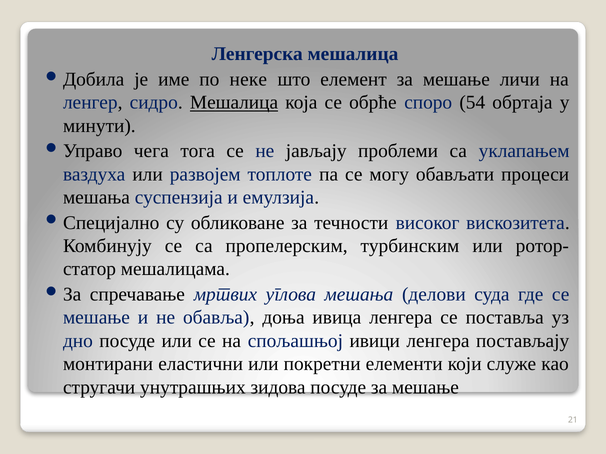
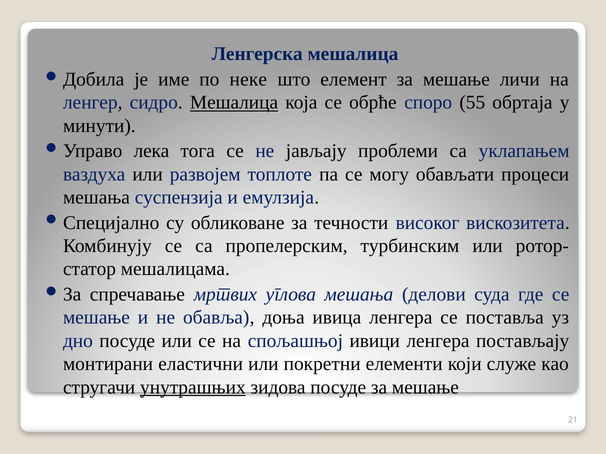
54: 54 -> 55
чега: чега -> лека
унутрашњих underline: none -> present
